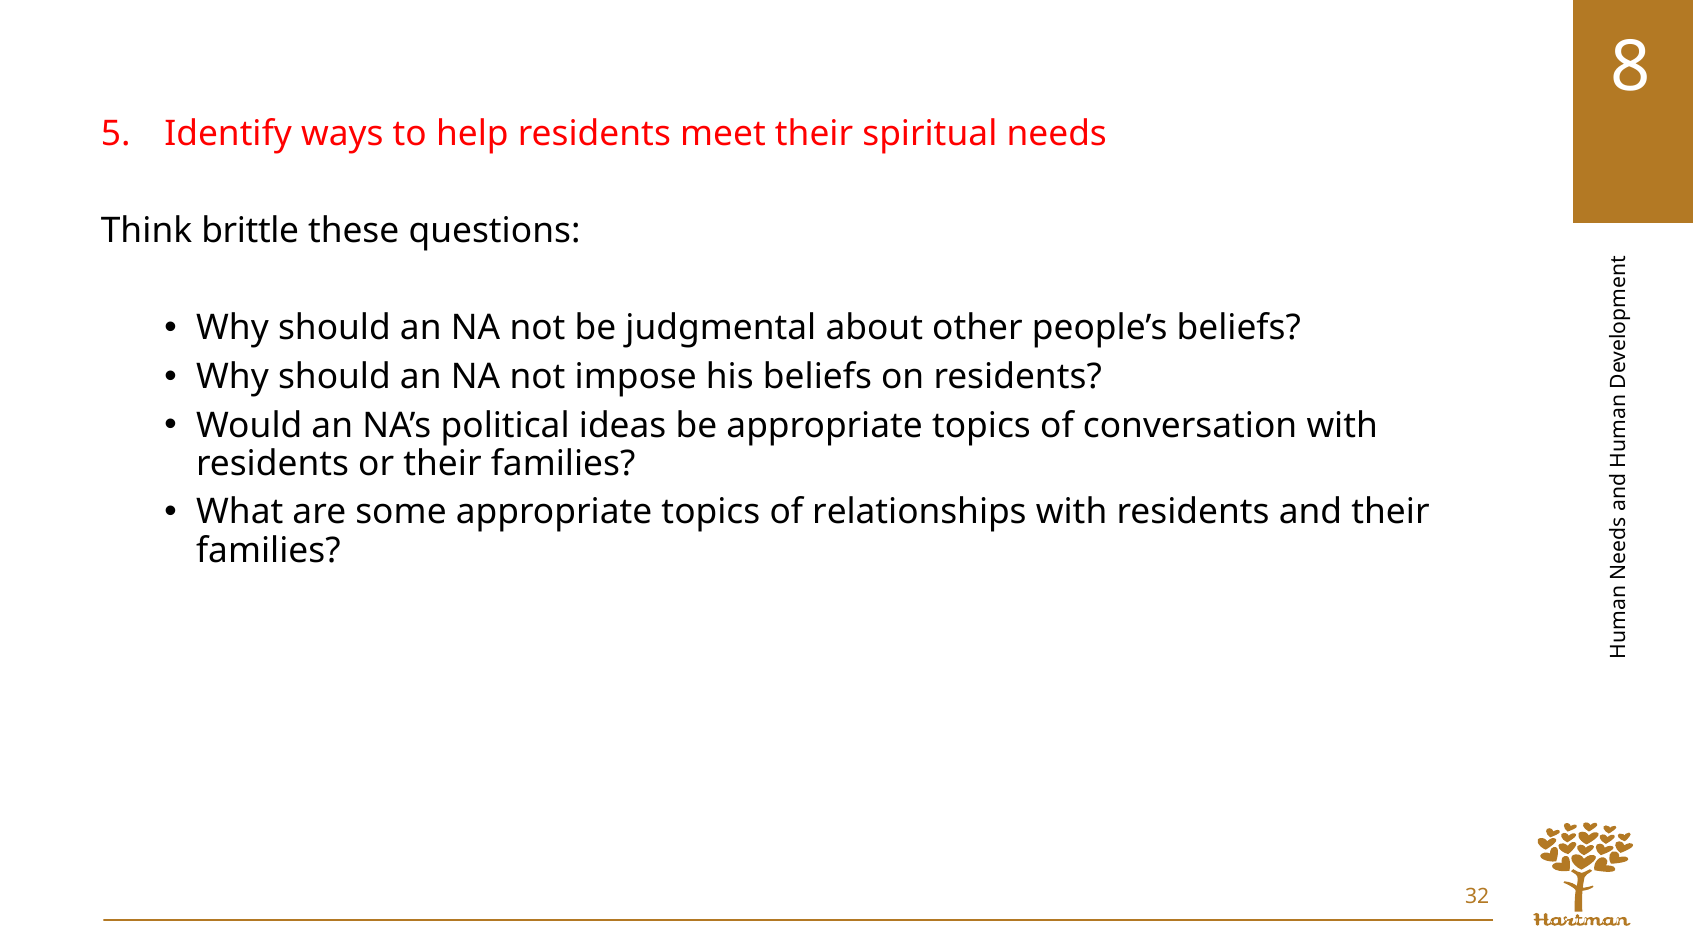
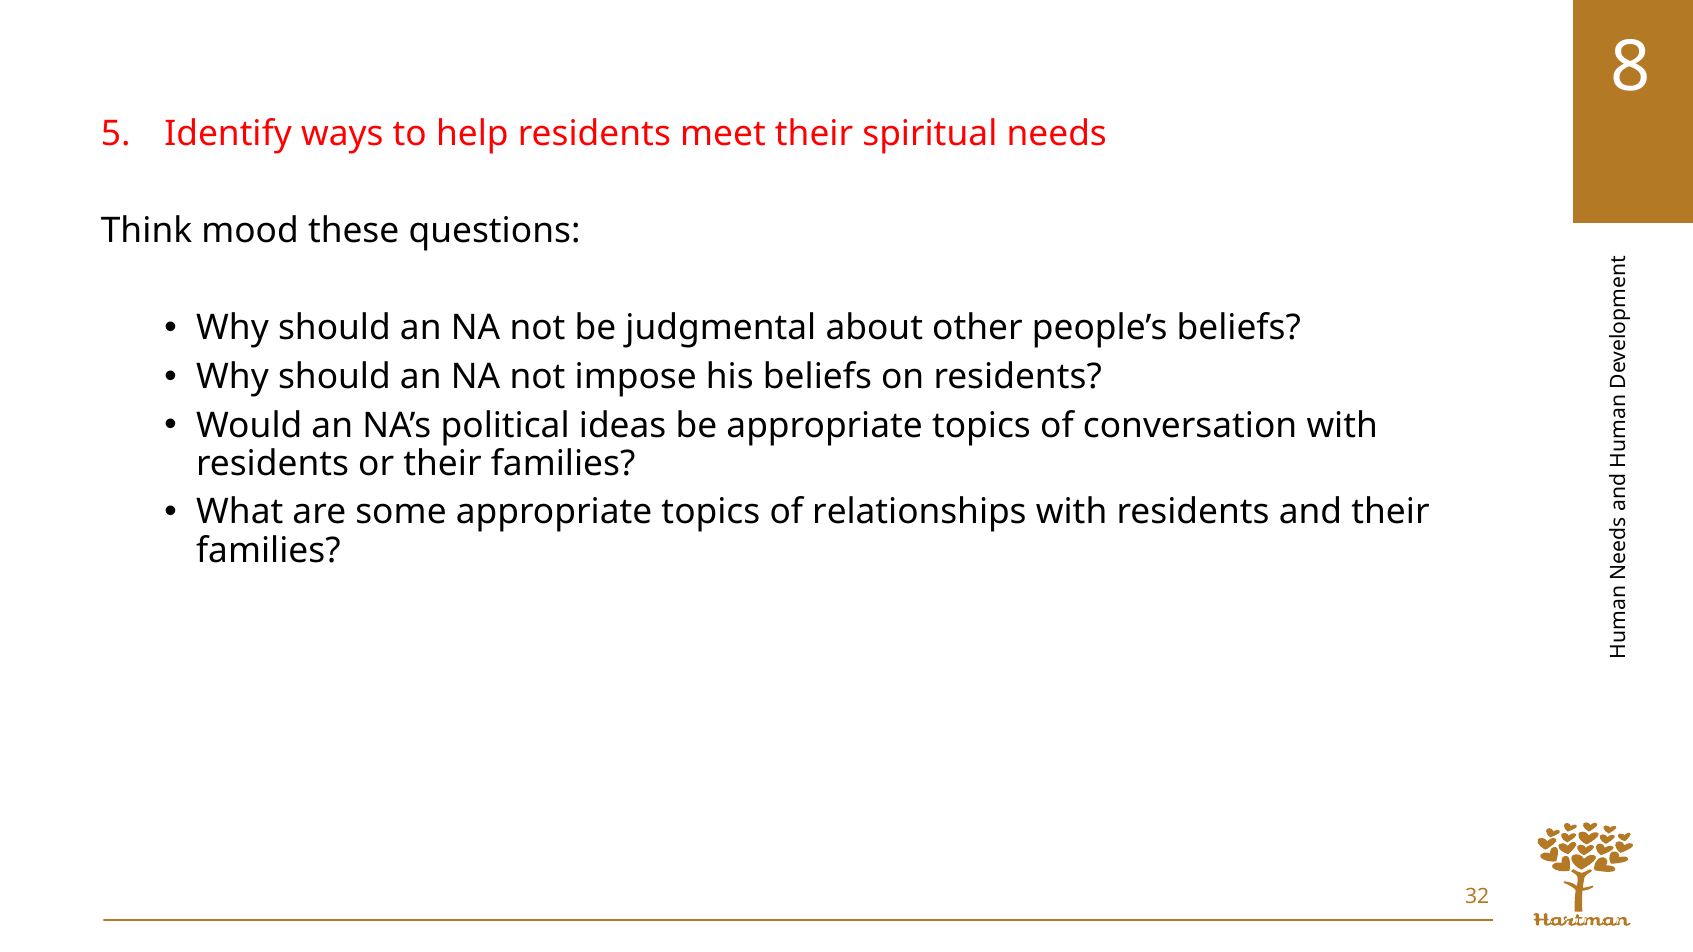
brittle: brittle -> mood
